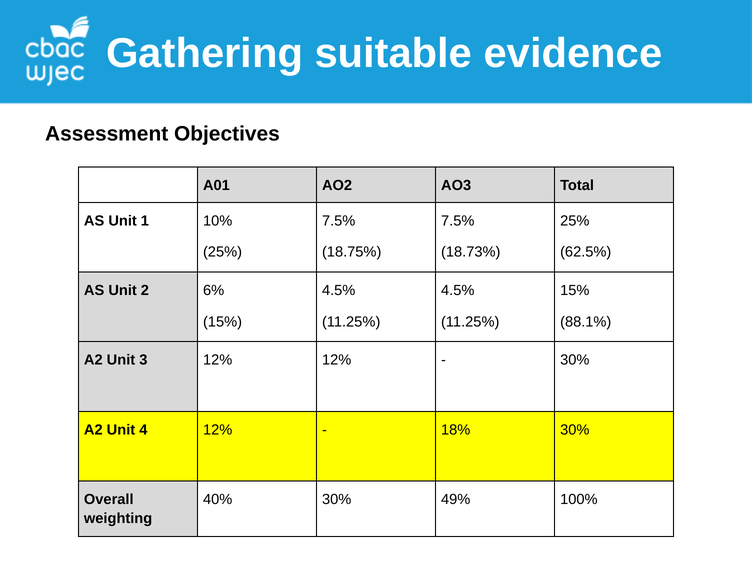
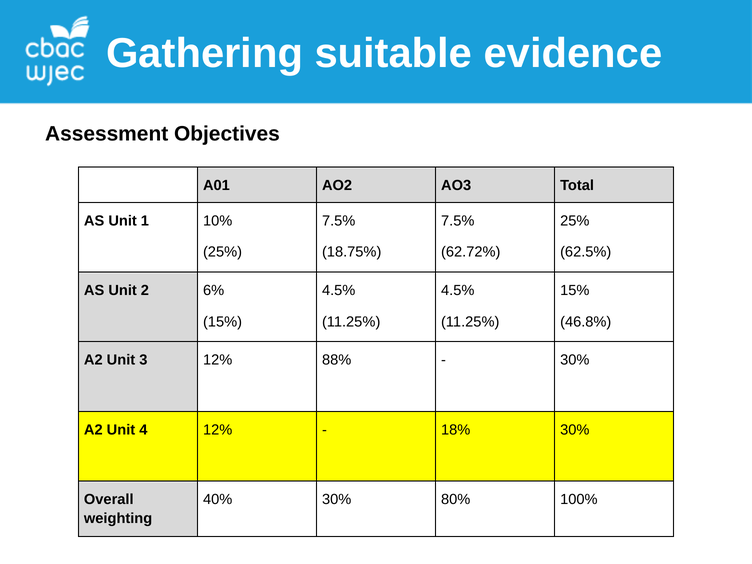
18.73%: 18.73% -> 62.72%
88.1%: 88.1% -> 46.8%
12% 12%: 12% -> 88%
49%: 49% -> 80%
